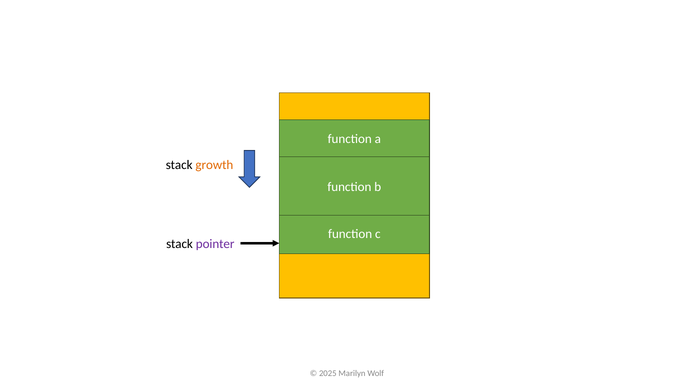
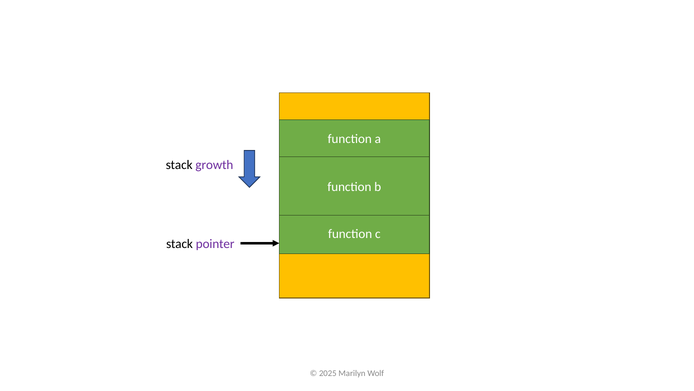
growth colour: orange -> purple
